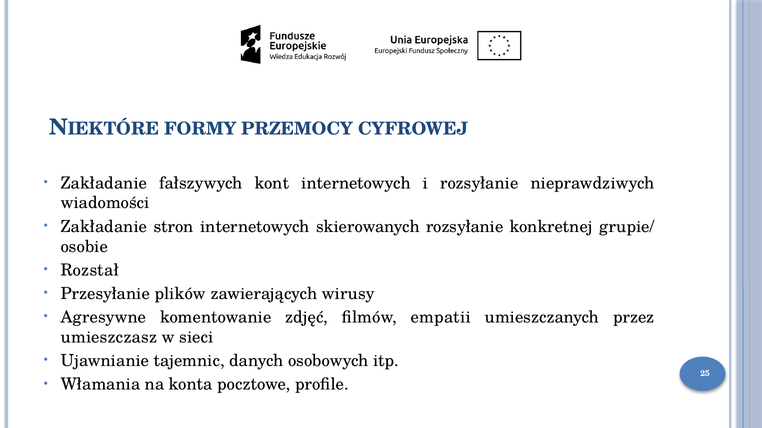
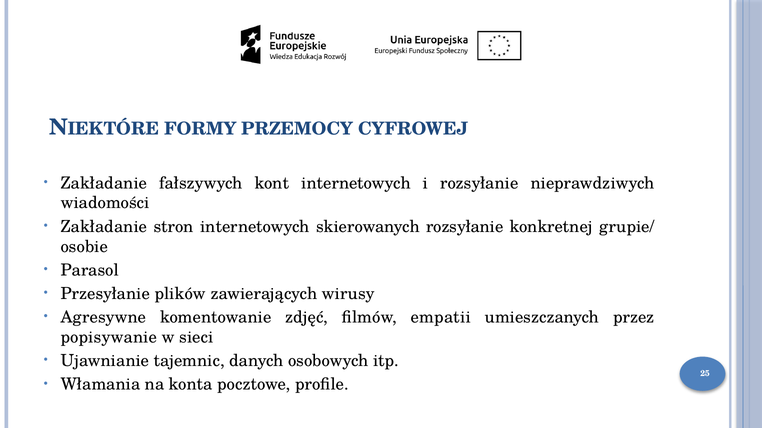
Rozstał: Rozstał -> Parasol
umieszczasz: umieszczasz -> popisywanie
